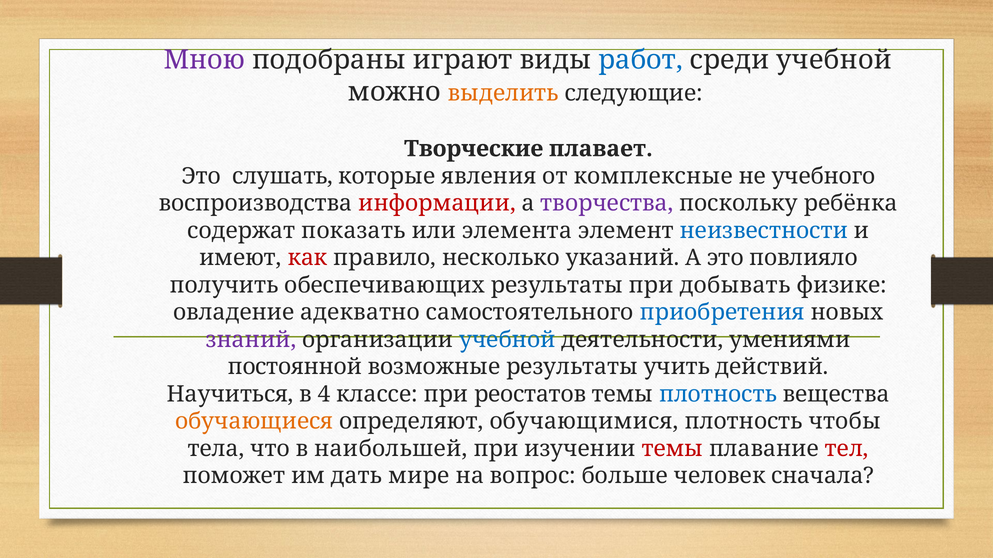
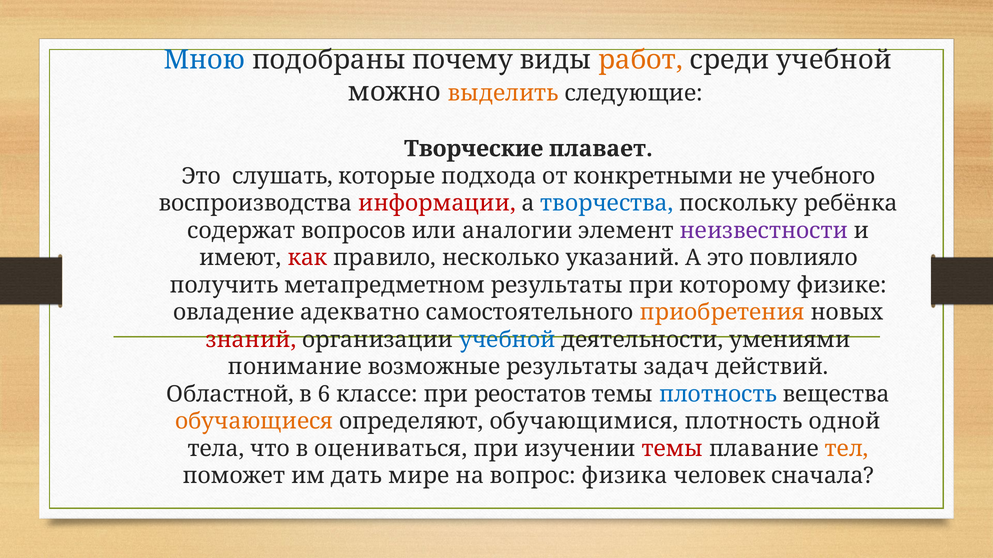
Мною colour: purple -> blue
играют: играют -> почему
работ colour: blue -> orange
явления: явления -> подхода
комплексные: комплексные -> конкретными
творчества colour: purple -> blue
показать: показать -> вопросов
элемента: элемента -> аналогии
неизвестности colour: blue -> purple
обеспечивающих: обеспечивающих -> метапредметном
добывать: добывать -> которому
приобретения colour: blue -> orange
знаний colour: purple -> red
постоянной: постоянной -> понимание
учить: учить -> задач
Научиться: Научиться -> Областной
4: 4 -> 6
чтобы: чтобы -> одной
наибольшей: наибольшей -> оцениваться
тел colour: red -> orange
больше: больше -> физика
